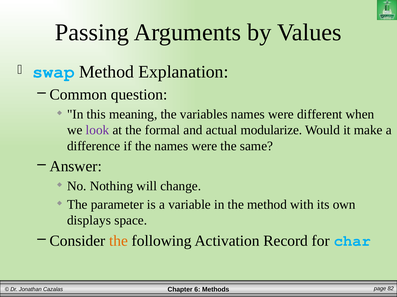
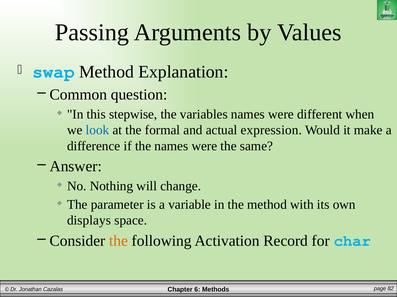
meaning: meaning -> stepwise
look colour: purple -> blue
modularize: modularize -> expression
